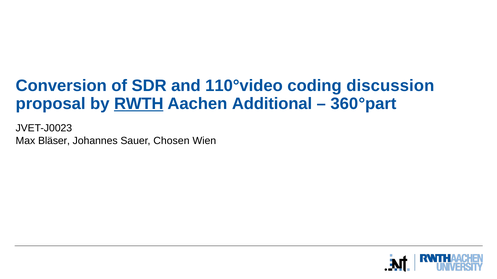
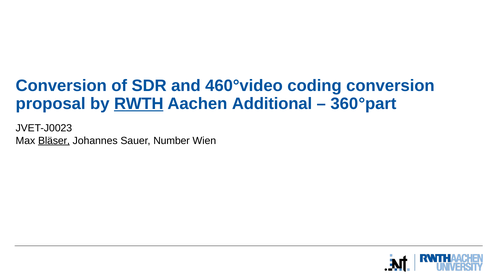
110°video: 110°video -> 460°video
coding discussion: discussion -> conversion
Bläser underline: none -> present
Chosen: Chosen -> Number
